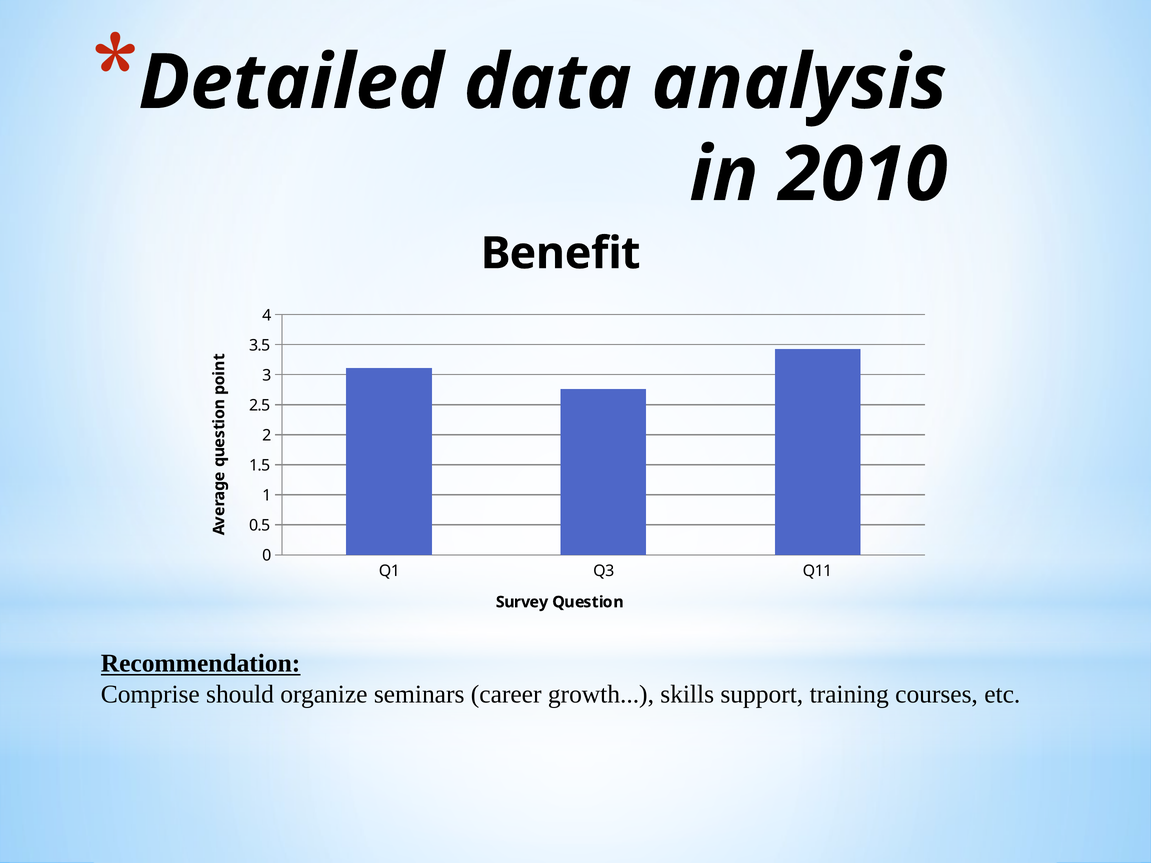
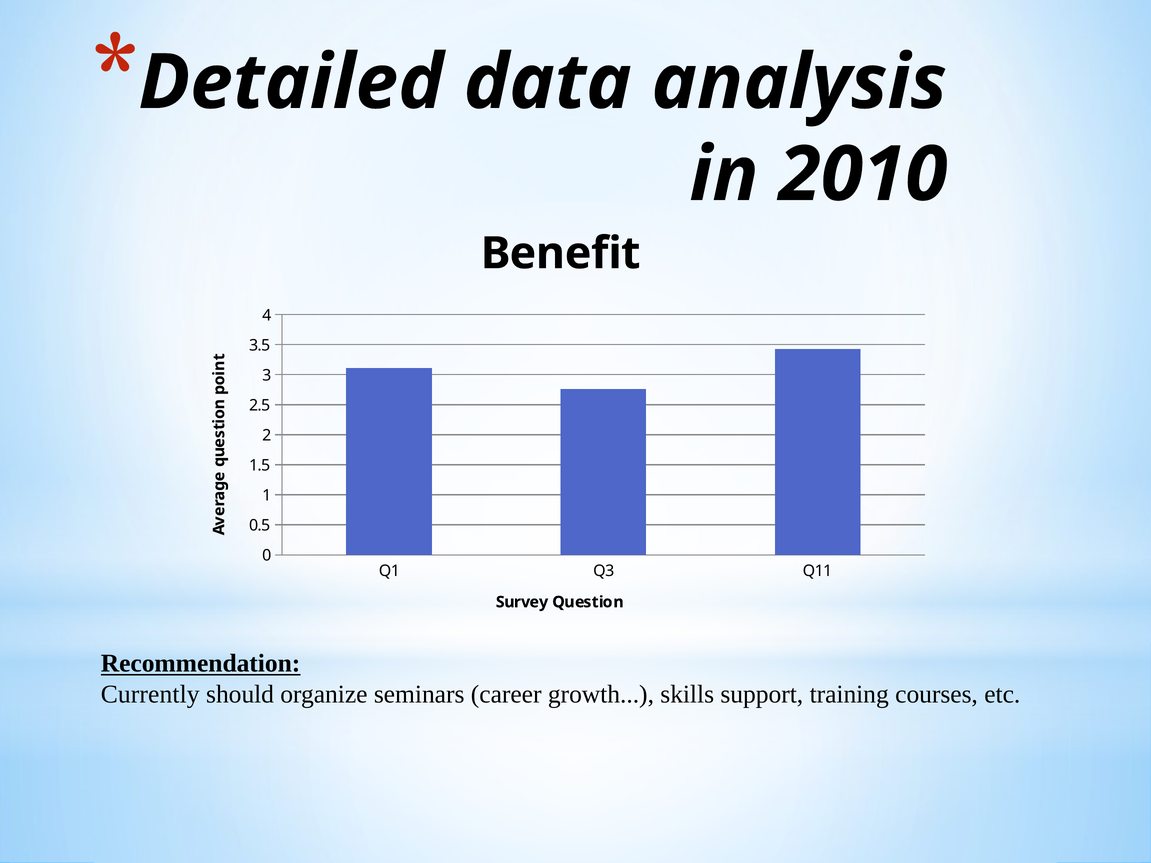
Comprise: Comprise -> Currently
